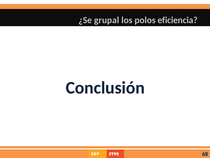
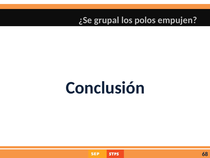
eficiencia: eficiencia -> empujen
